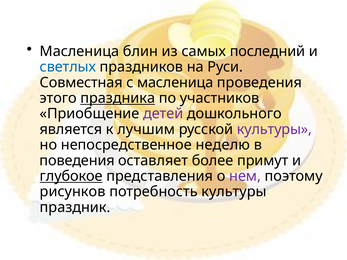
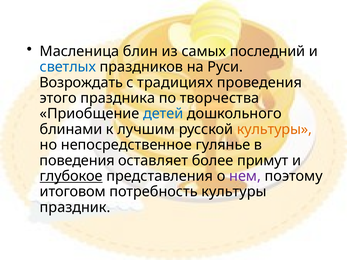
Совместная: Совместная -> Возрождать
с масленица: масленица -> традициях
праздника underline: present -> none
участников: участников -> творчества
детей colour: purple -> blue
является: является -> блинами
культуры at (274, 129) colour: purple -> orange
неделю: неделю -> гулянье
рисунков: рисунков -> итоговом
